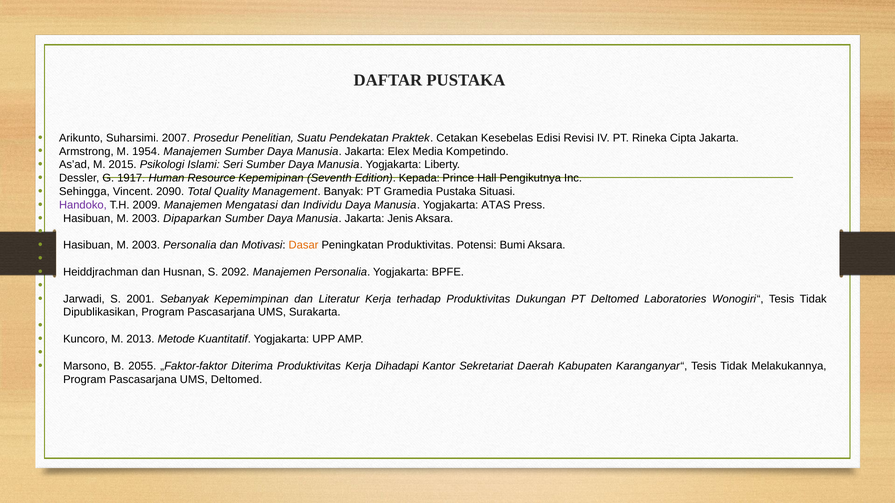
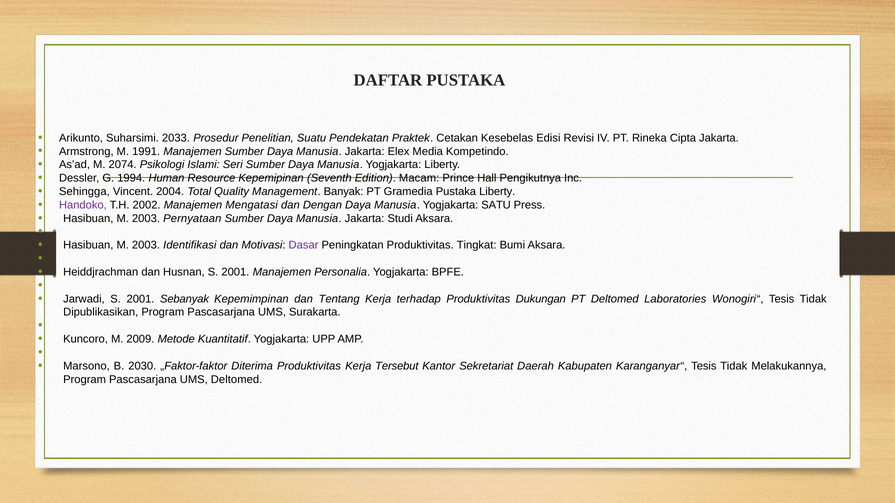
2007: 2007 -> 2033
1954: 1954 -> 1991
2015: 2015 -> 2074
1917: 1917 -> 1994
Kepada: Kepada -> Macam
2090: 2090 -> 2004
Pustaka Situasi: Situasi -> Liberty
2009: 2009 -> 2002
Individu: Individu -> Dengan
ATAS: ATAS -> SATU
Dipaparkan: Dipaparkan -> Pernyataan
Jenis: Jenis -> Studi
2003 Personalia: Personalia -> Identifikasi
Dasar colour: orange -> purple
Potensi: Potensi -> Tingkat
Husnan S 2092: 2092 -> 2001
Literatur: Literatur -> Tentang
2013: 2013 -> 2009
2055: 2055 -> 2030
Dihadapi: Dihadapi -> Tersebut
